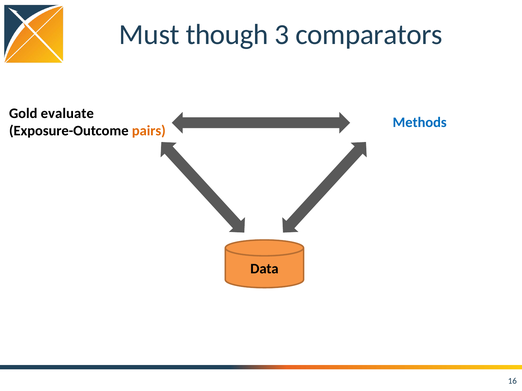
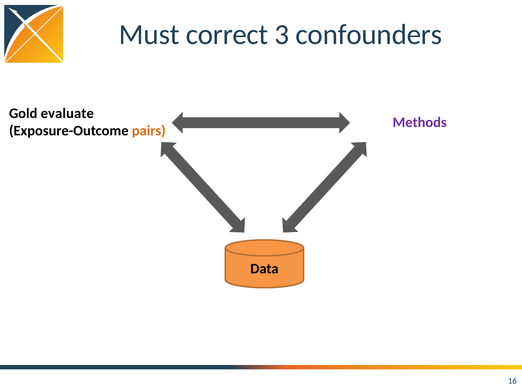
though: though -> correct
comparators: comparators -> confounders
Methods colour: blue -> purple
